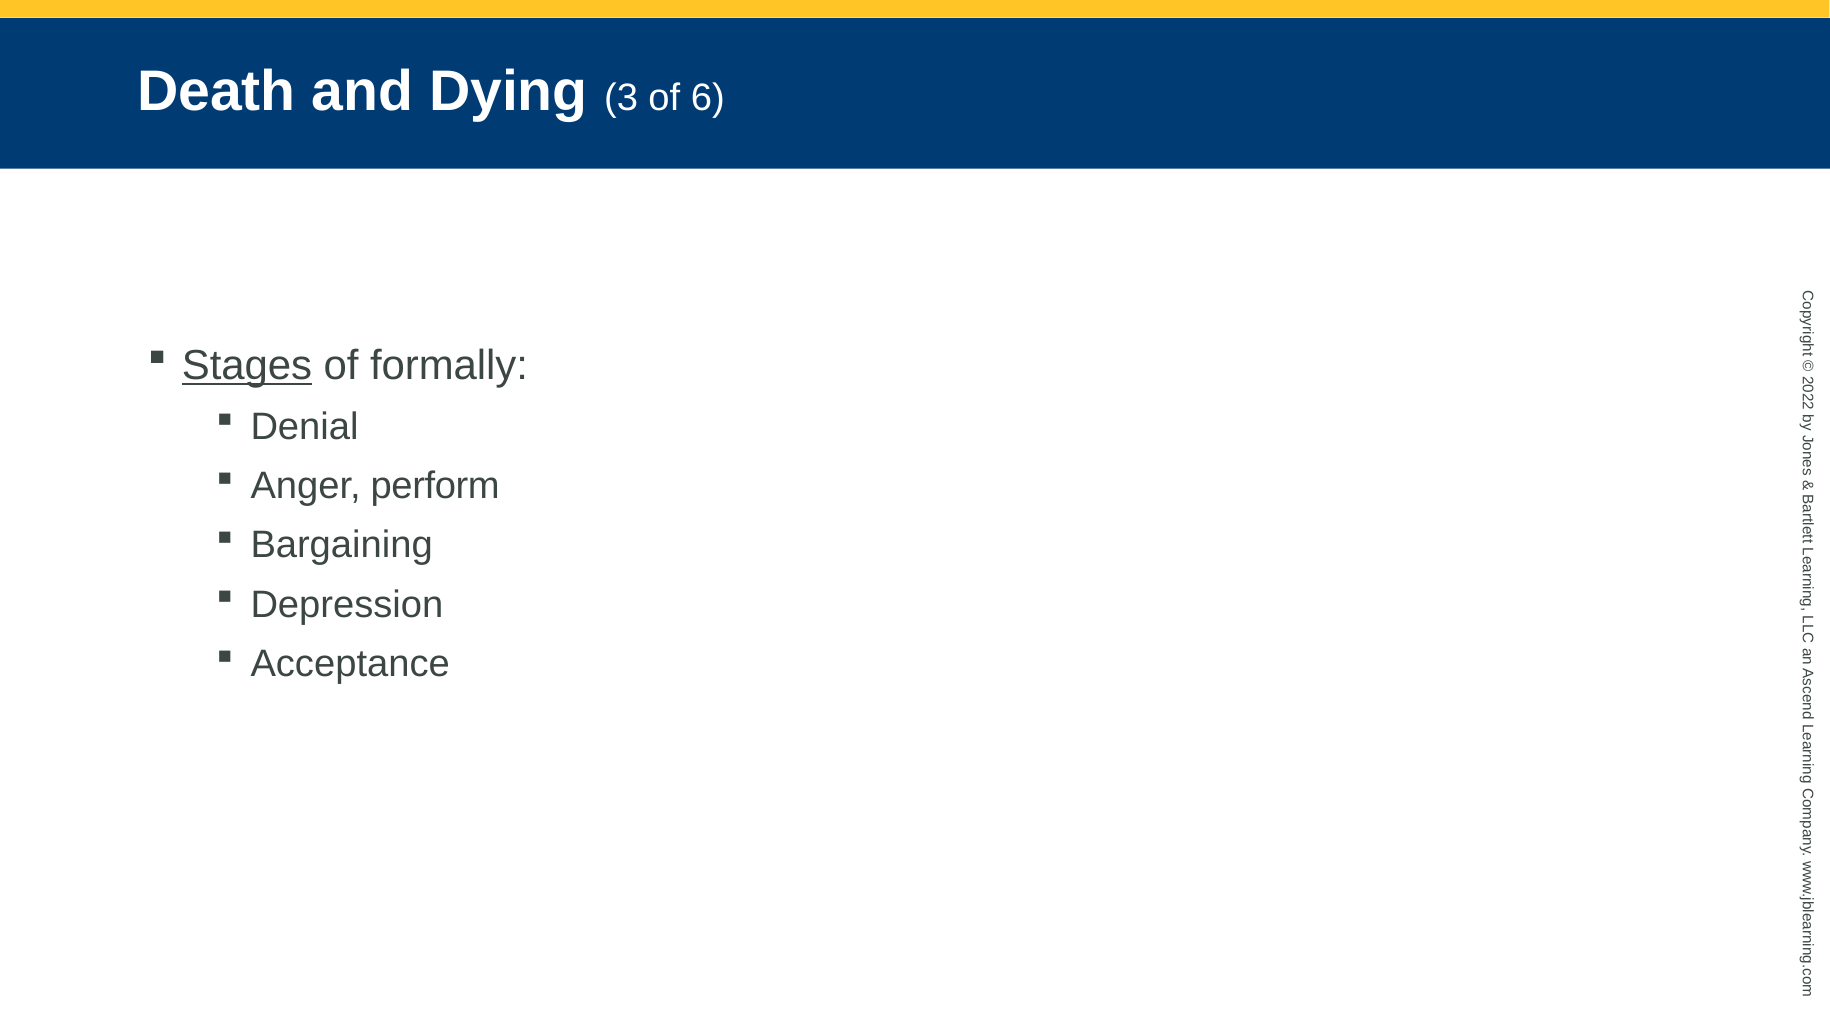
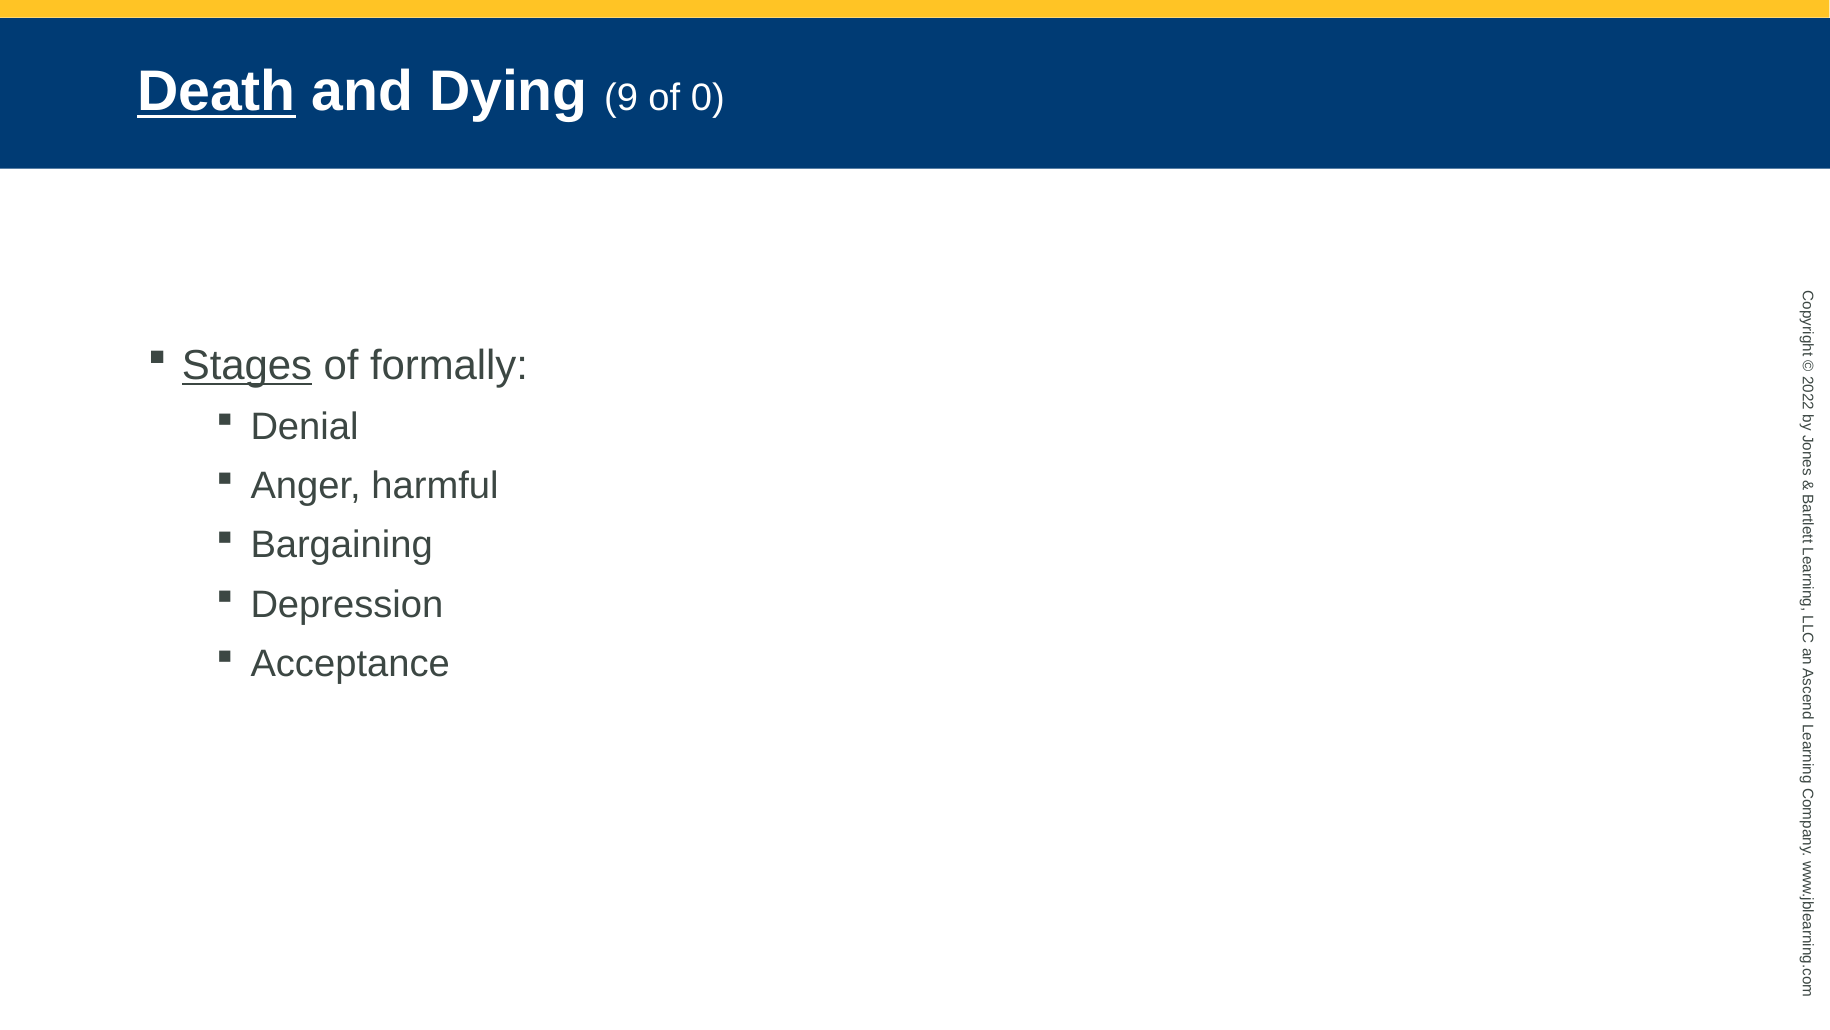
Death underline: none -> present
3: 3 -> 9
of 6: 6 -> 0
perform: perform -> harmful
